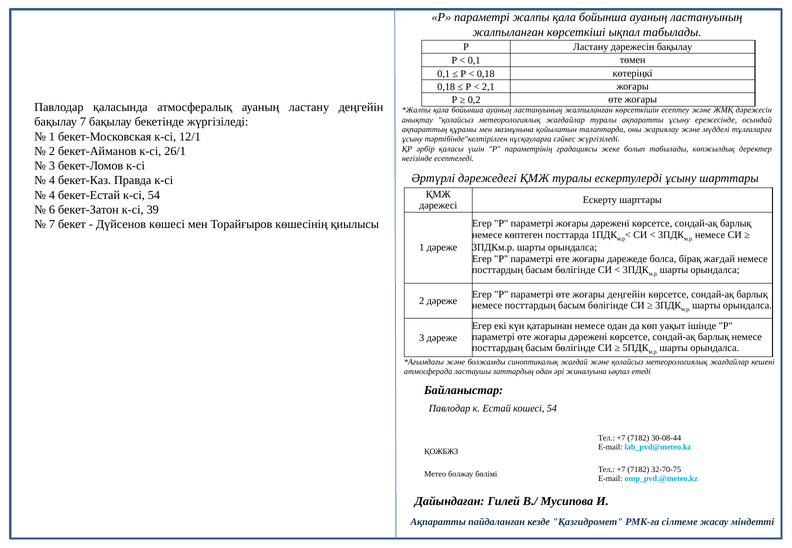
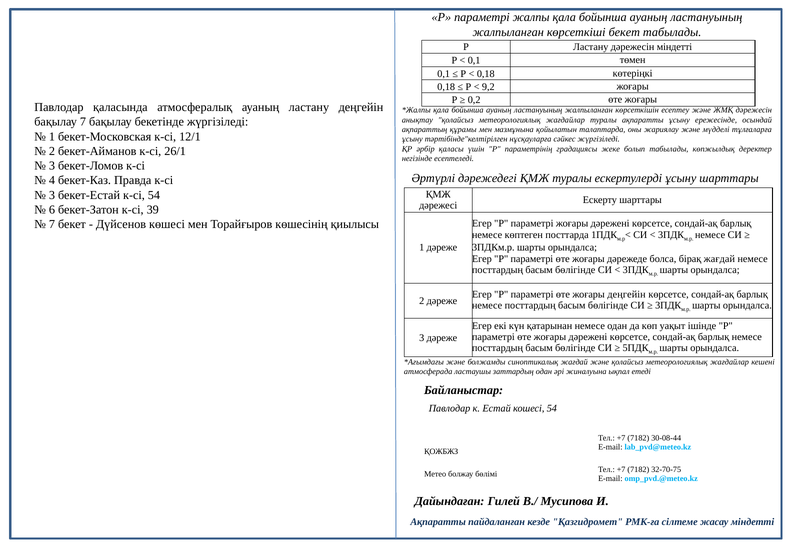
көрсеткіші ықпал: ықпал -> бекет
дәрежесін бақылау: бақылау -> міндетті
2,1: 2,1 -> 9,2
4 at (52, 195): 4 -> 3
